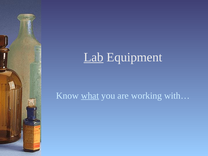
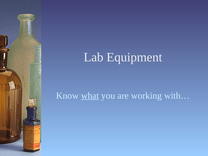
Lab underline: present -> none
